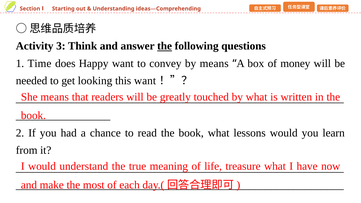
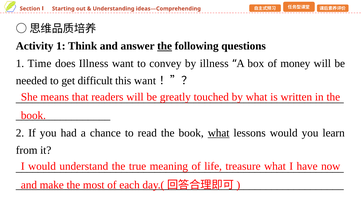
Activity 3: 3 -> 1
does Happy: Happy -> Illness
by means: means -> illness
looking: looking -> difficult
what at (219, 133) underline: none -> present
